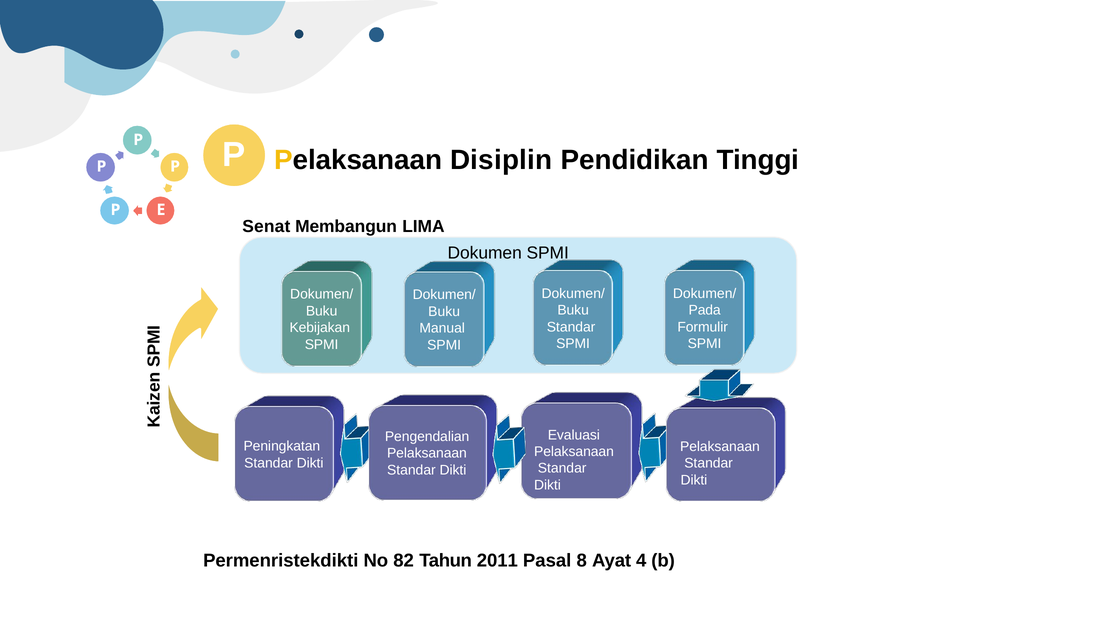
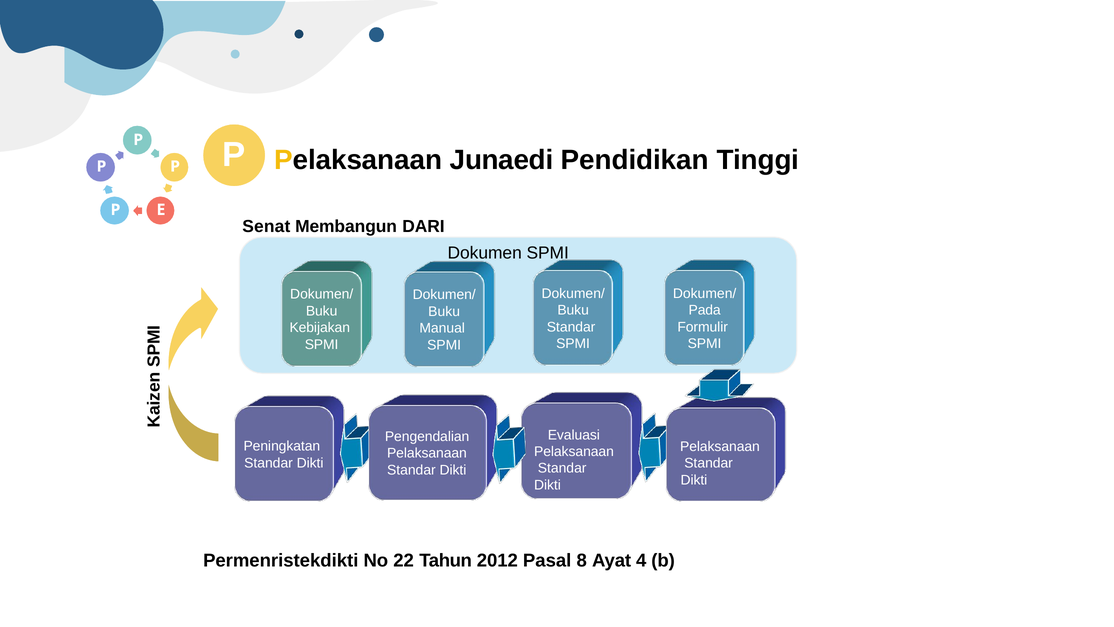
Disiplin: Disiplin -> Junaedi
LIMA: LIMA -> DARI
82: 82 -> 22
2011: 2011 -> 2012
